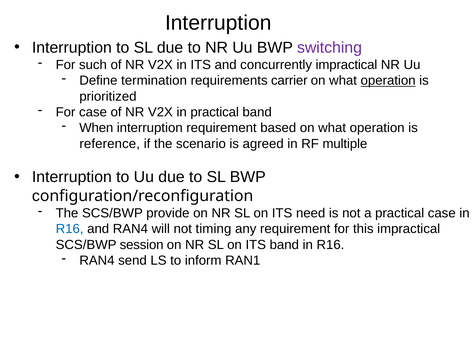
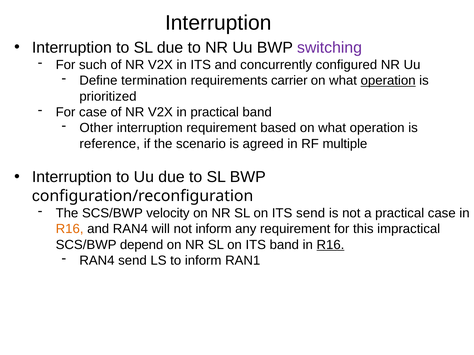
concurrently impractical: impractical -> configured
When: When -> Other
provide: provide -> velocity
ITS need: need -> send
R16 at (70, 229) colour: blue -> orange
not timing: timing -> inform
session: session -> depend
R16 at (330, 245) underline: none -> present
